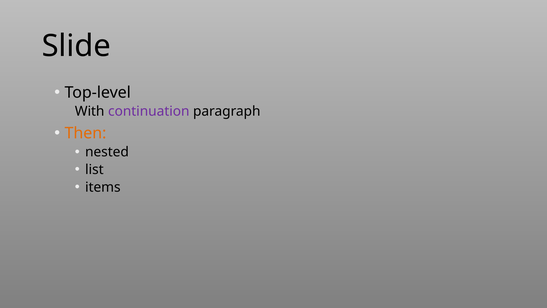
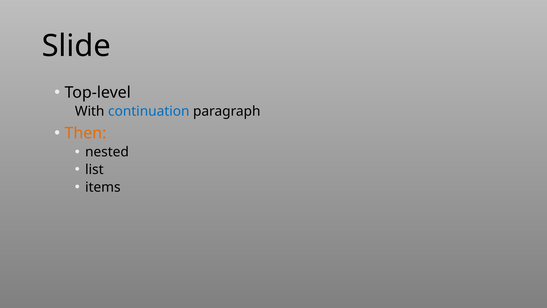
continuation colour: purple -> blue
